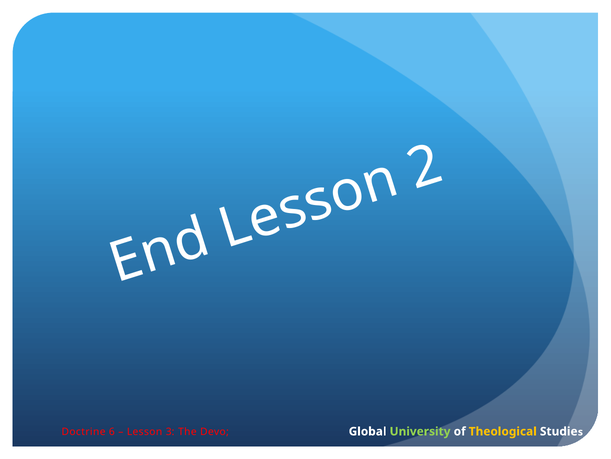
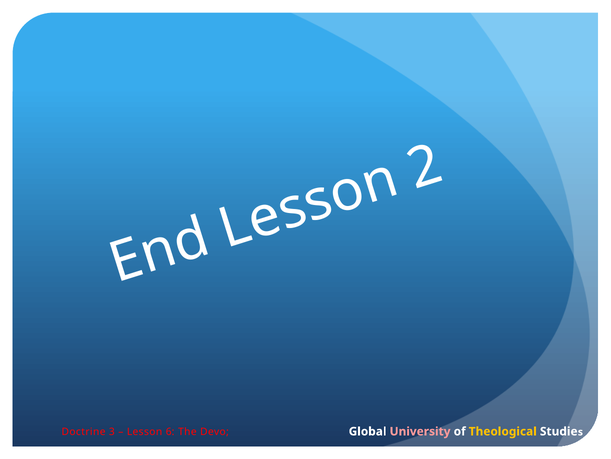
6: 6 -> 3
3: 3 -> 6
University colour: light green -> pink
